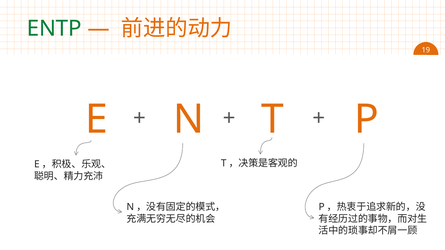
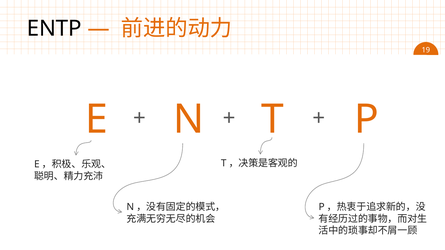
ENTP colour: green -> black
